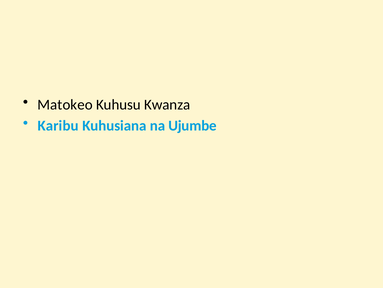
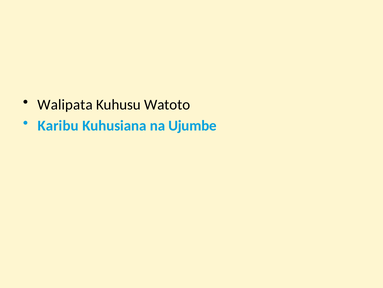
Matokeo: Matokeo -> Walipata
Kwanza: Kwanza -> Watoto
